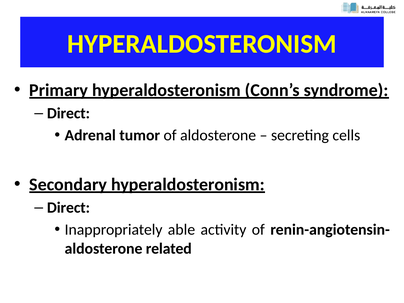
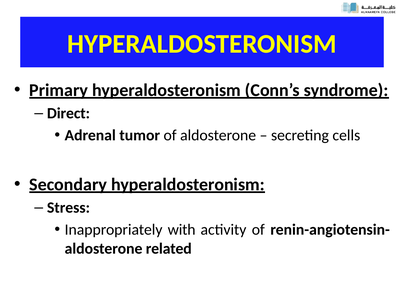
Direct at (68, 208): Direct -> Stress
able: able -> with
